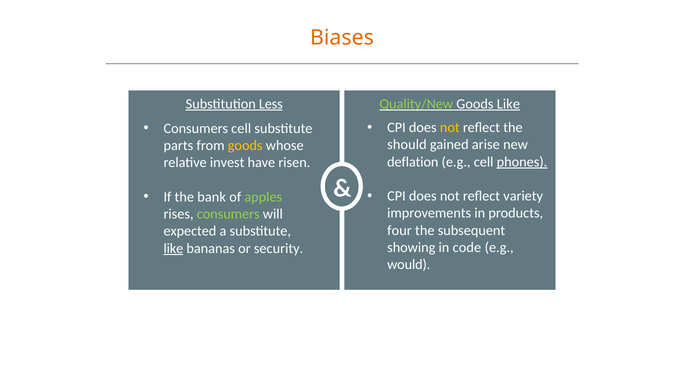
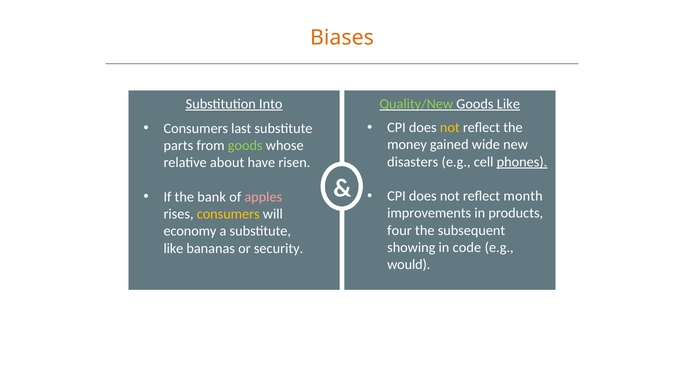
Less: Less -> Into
Consumers cell: cell -> last
should: should -> money
arise: arise -> wide
goods at (245, 146) colour: yellow -> light green
deflation: deflation -> disasters
invest: invest -> about
variety: variety -> month
apples colour: light green -> pink
consumers at (228, 214) colour: light green -> yellow
expected: expected -> economy
like at (173, 248) underline: present -> none
